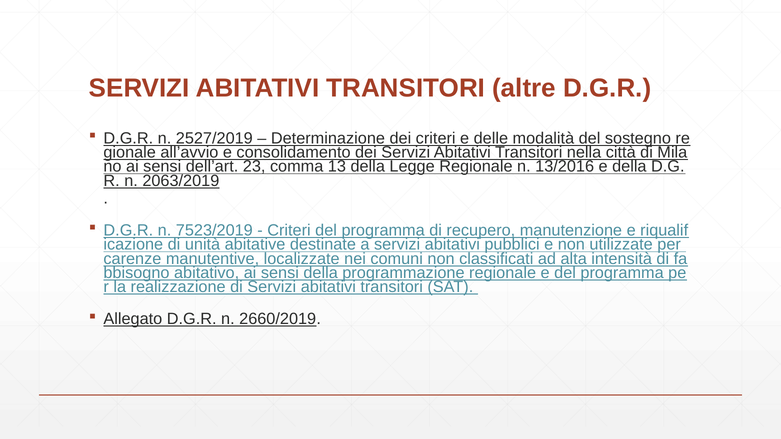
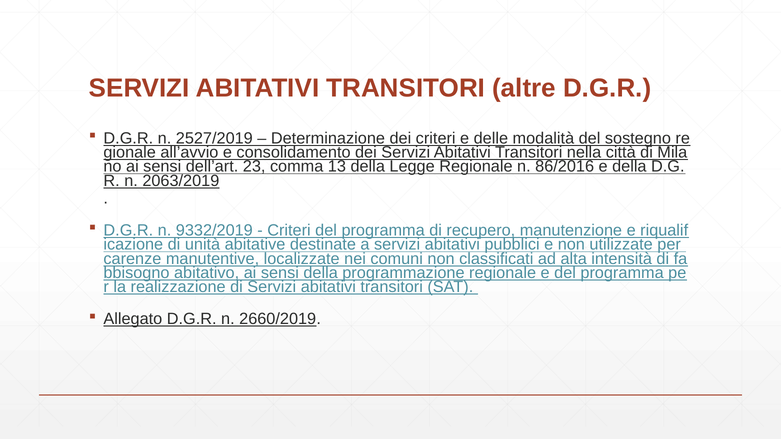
13/2016: 13/2016 -> 86/2016
7523/2019: 7523/2019 -> 9332/2019
